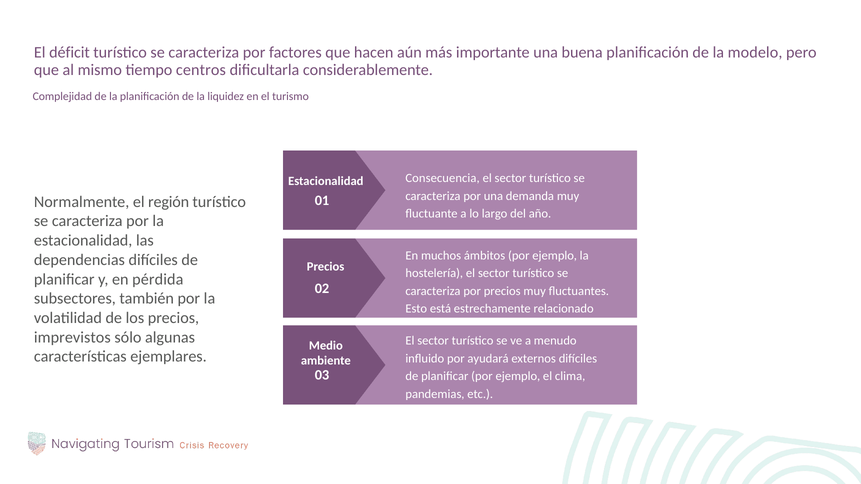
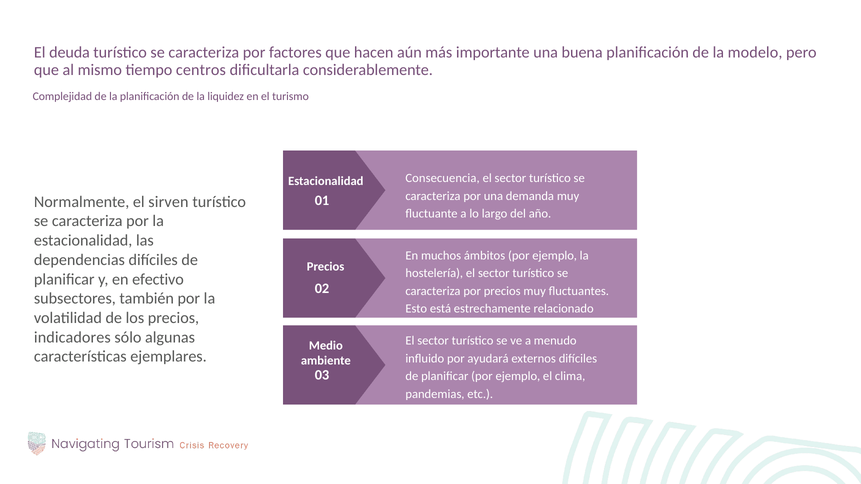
déficit: déficit -> deuda
región: región -> sirven
pérdida: pérdida -> efectivo
imprevistos: imprevistos -> indicadores
